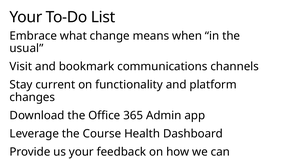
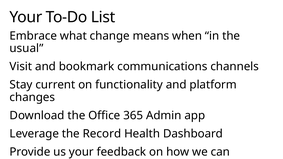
Course: Course -> Record
